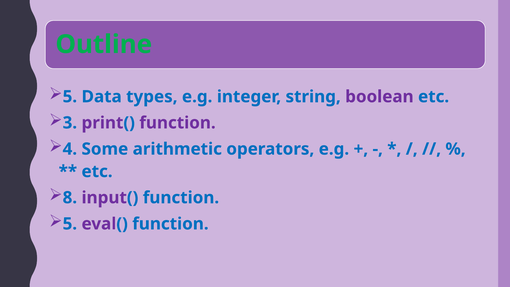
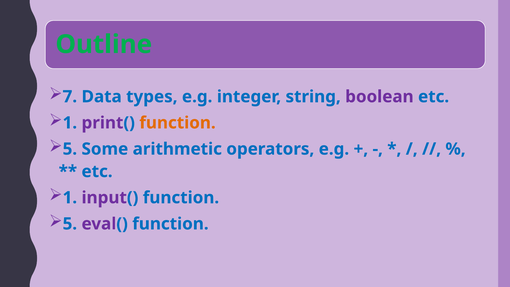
5 at (70, 97): 5 -> 7
3 at (70, 123): 3 -> 1
function at (178, 123) colour: purple -> orange
4 at (70, 149): 4 -> 5
8 at (70, 198): 8 -> 1
